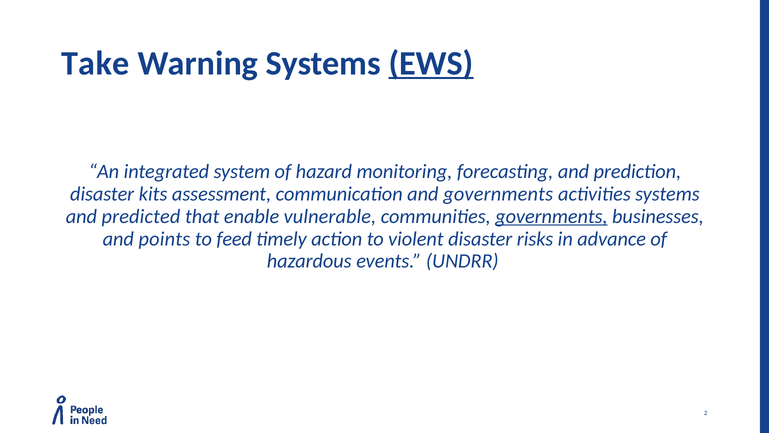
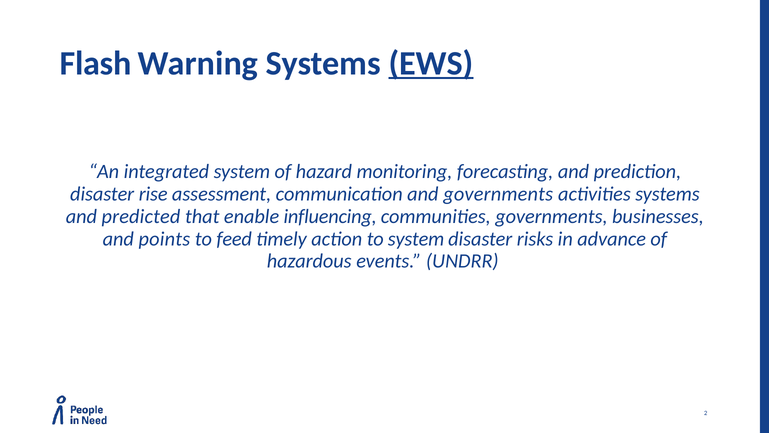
Take: Take -> Flash
kits: kits -> rise
vulnerable: vulnerable -> influencing
governments at (551, 216) underline: present -> none
to violent: violent -> system
